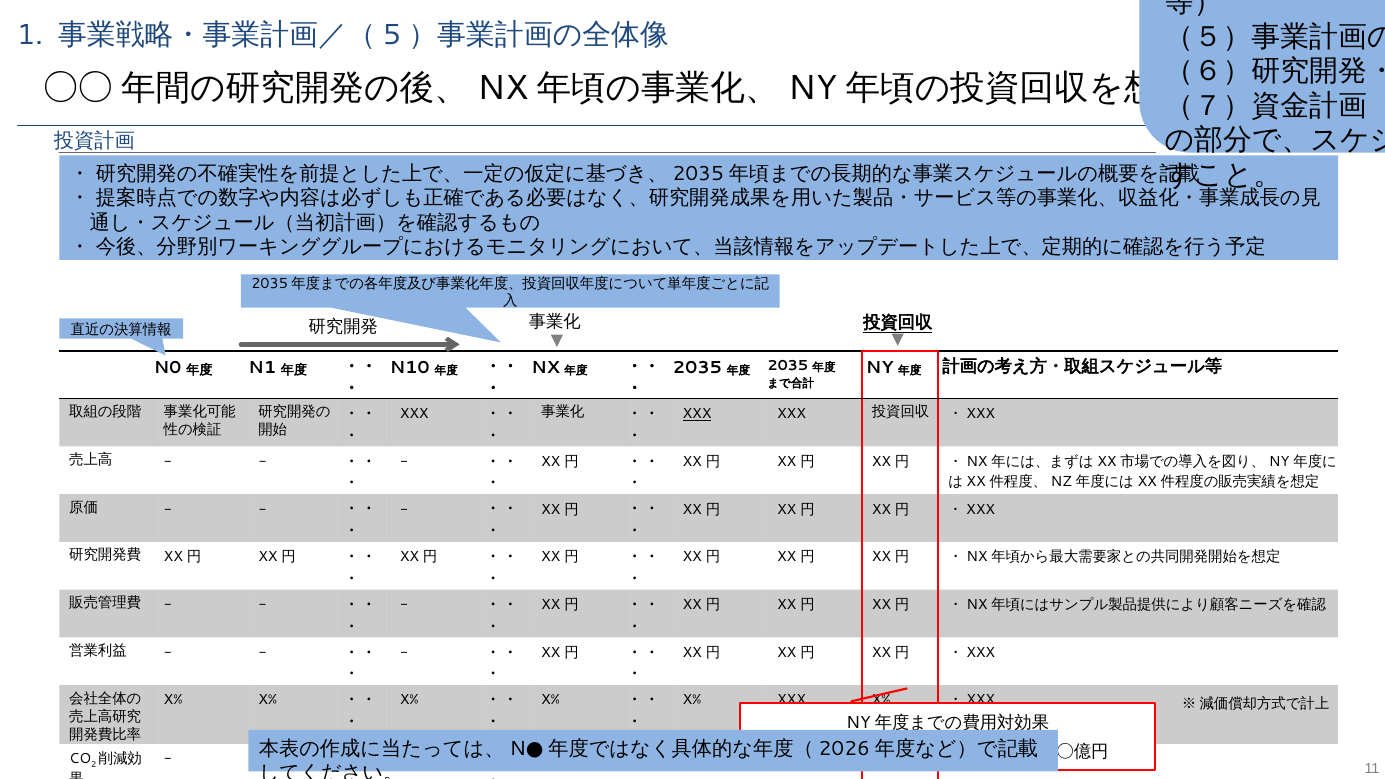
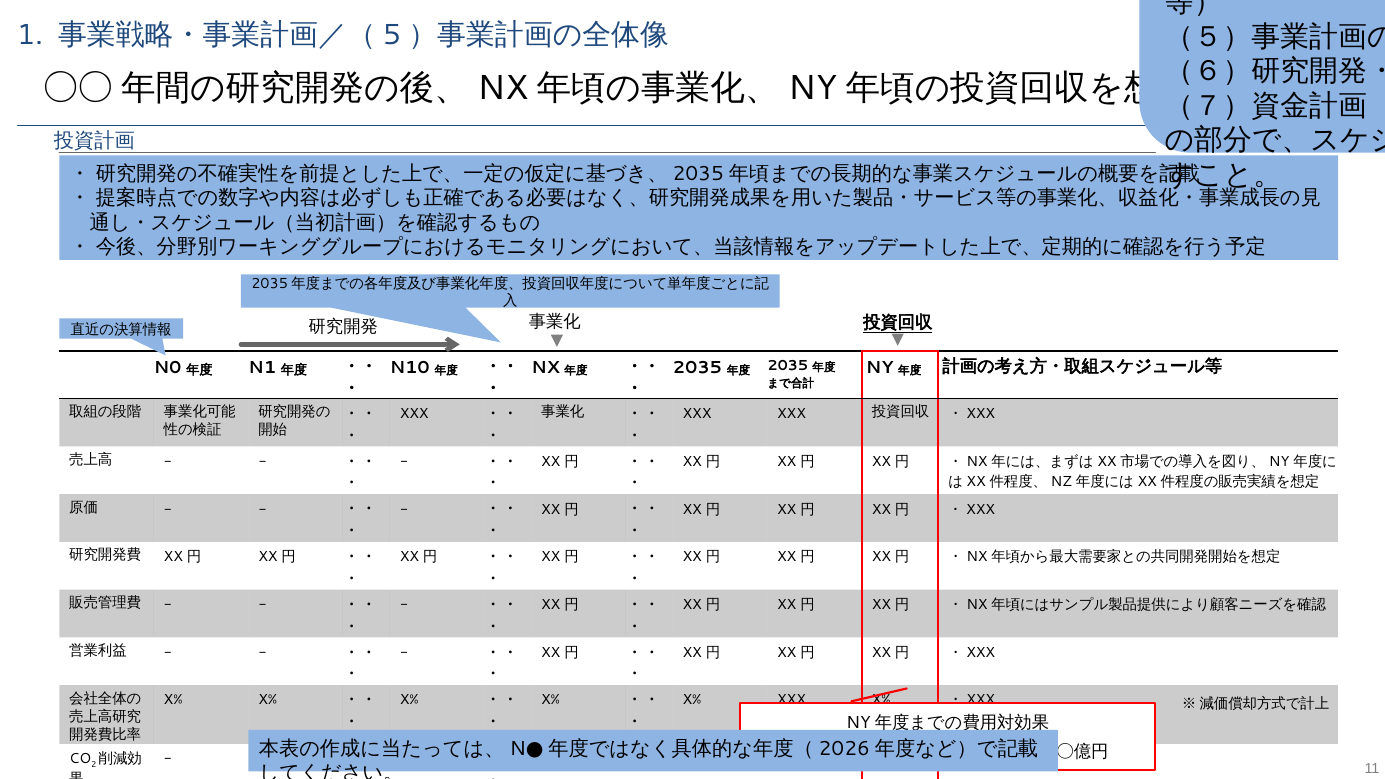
XXX at (697, 414) underline: present -> none
